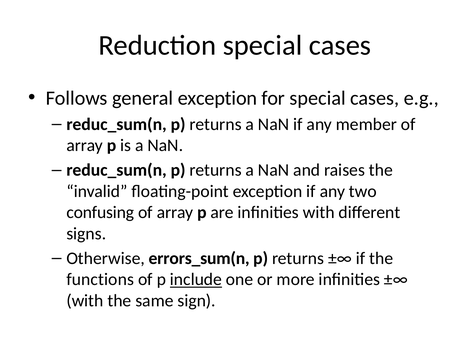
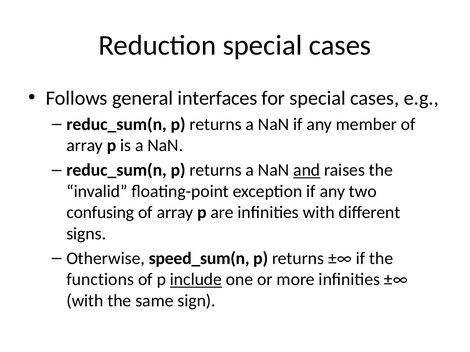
general exception: exception -> interfaces
and underline: none -> present
errors_sum(n: errors_sum(n -> speed_sum(n
